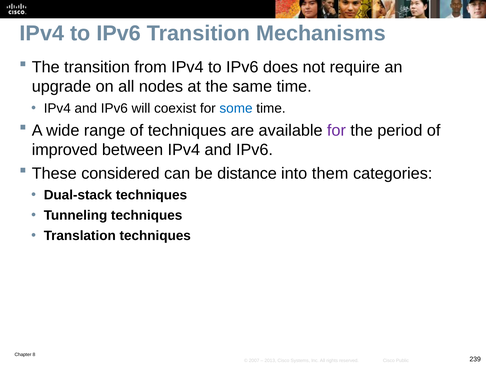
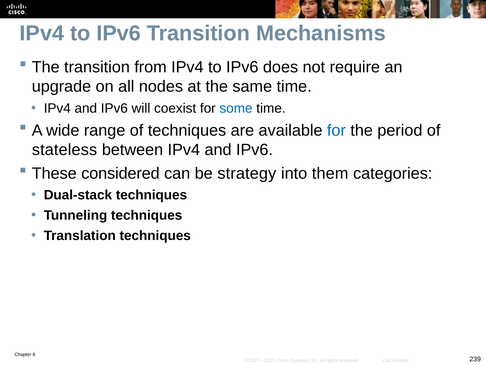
for at (336, 130) colour: purple -> blue
improved: improved -> stateless
distance: distance -> strategy
